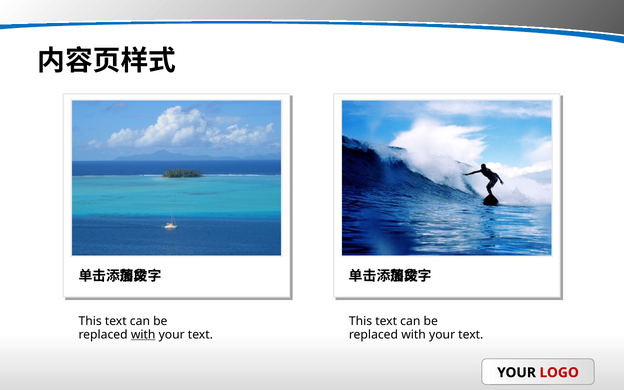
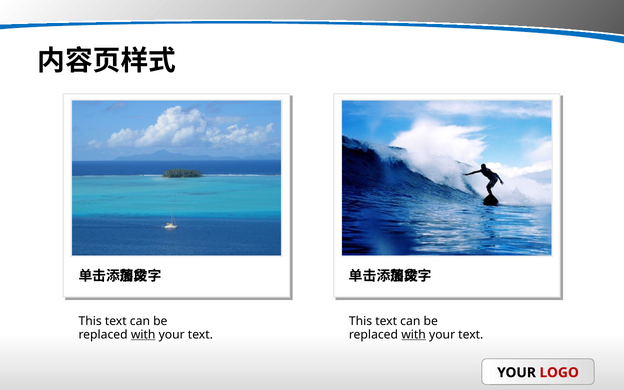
with at (414, 335) underline: none -> present
